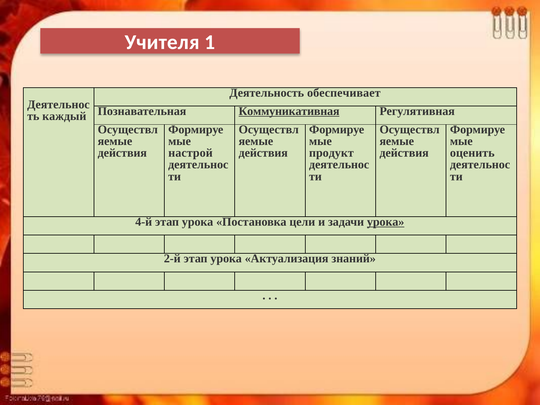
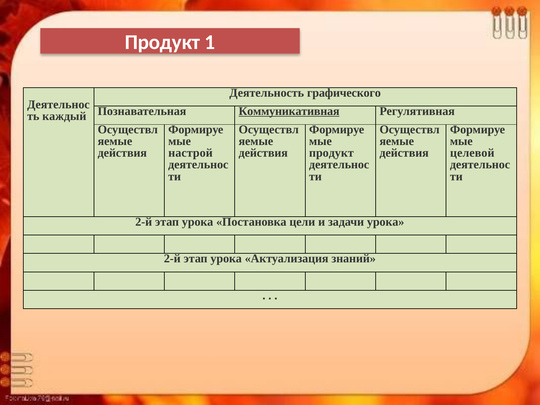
Учителя at (162, 42): Учителя -> Продукт
обеспечивает: обеспечивает -> графического
оценить: оценить -> целевой
4-й at (144, 222): 4-й -> 2-й
урока at (386, 222) underline: present -> none
